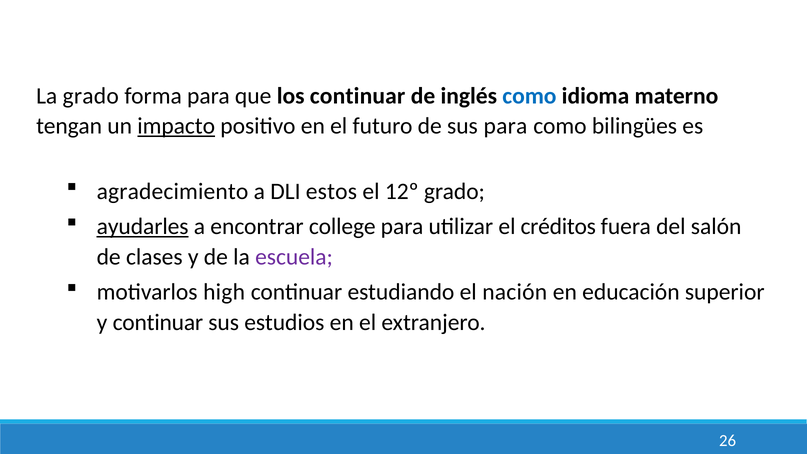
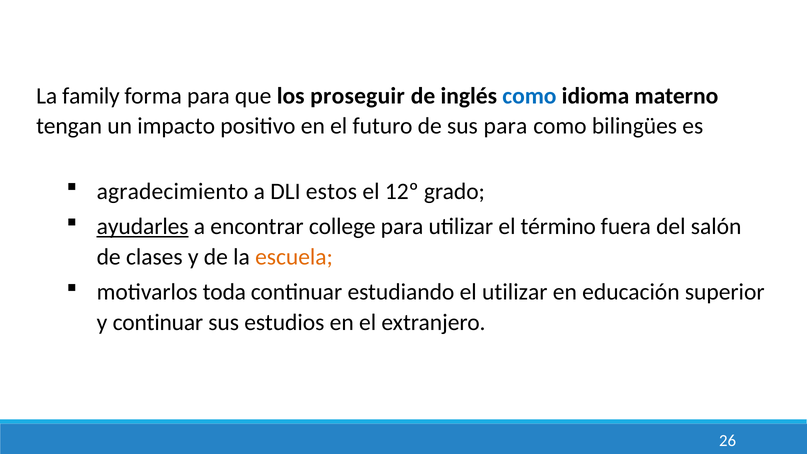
La grado: grado -> family
los continuar: continuar -> proseguir
impacto underline: present -> none
créditos: créditos -> término
escuela colour: purple -> orange
high: high -> toda
el nación: nación -> utilizar
